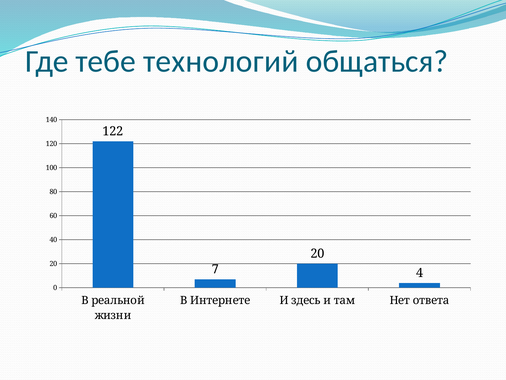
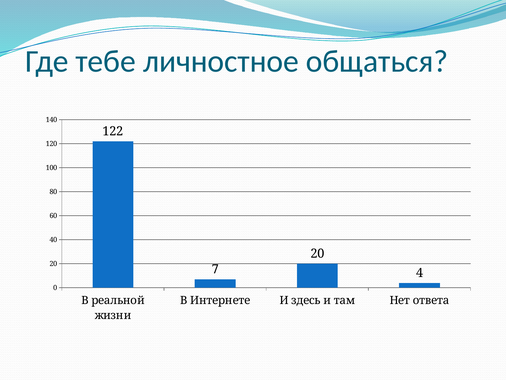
технологий: технологий -> личностное
